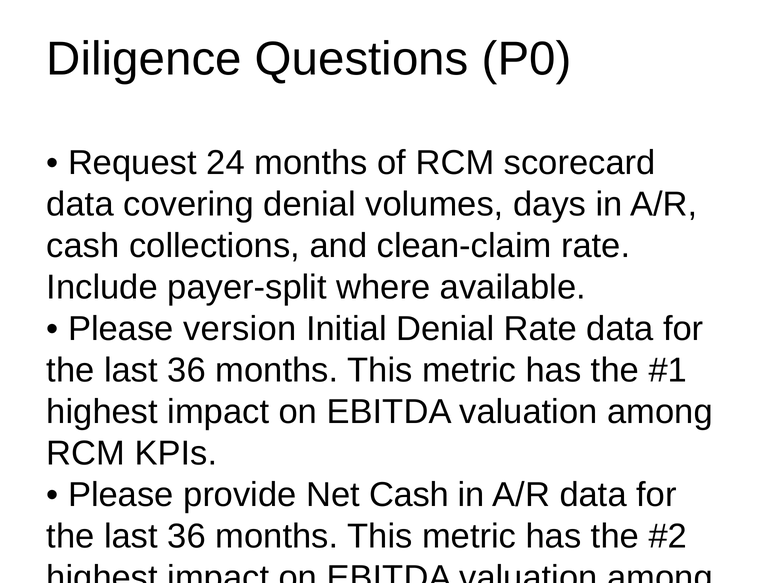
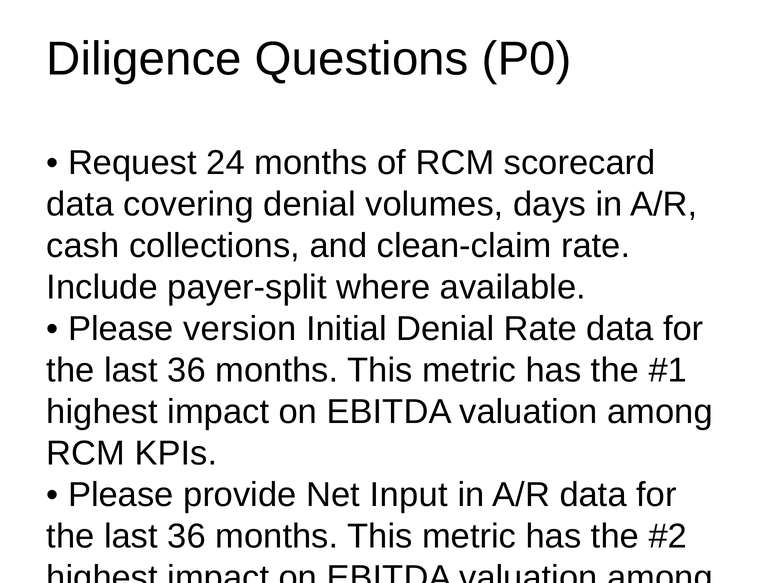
Net Cash: Cash -> Input
